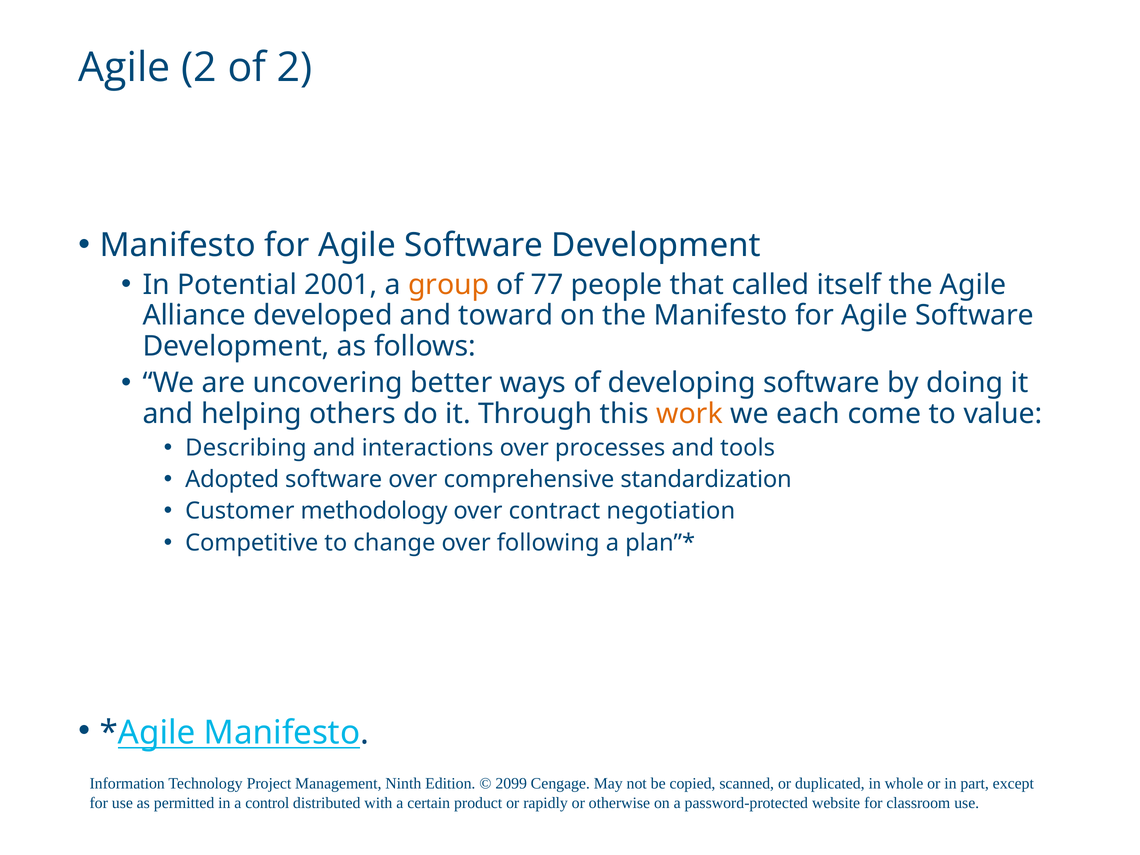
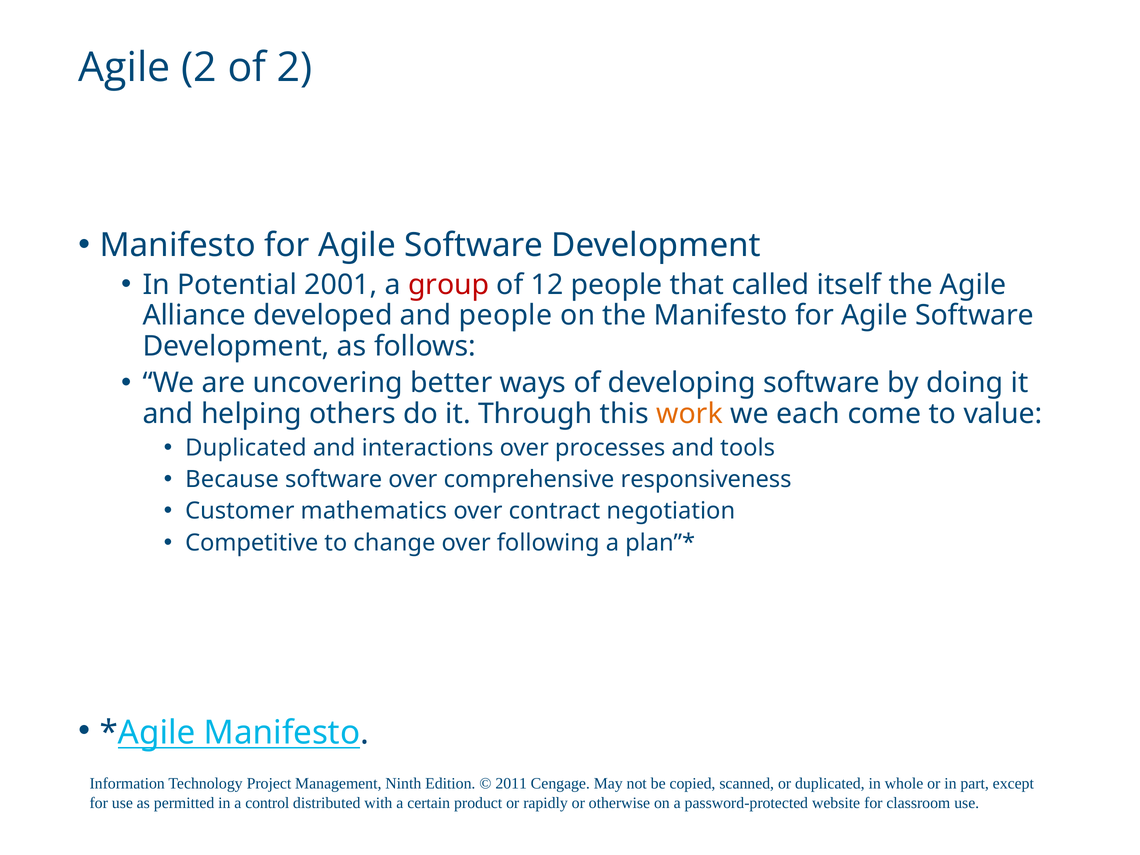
group colour: orange -> red
77: 77 -> 12
and toward: toward -> people
Describing at (246, 448): Describing -> Duplicated
Adopted: Adopted -> Because
standardization: standardization -> responsiveness
methodology: methodology -> mathematics
2099: 2099 -> 2011
